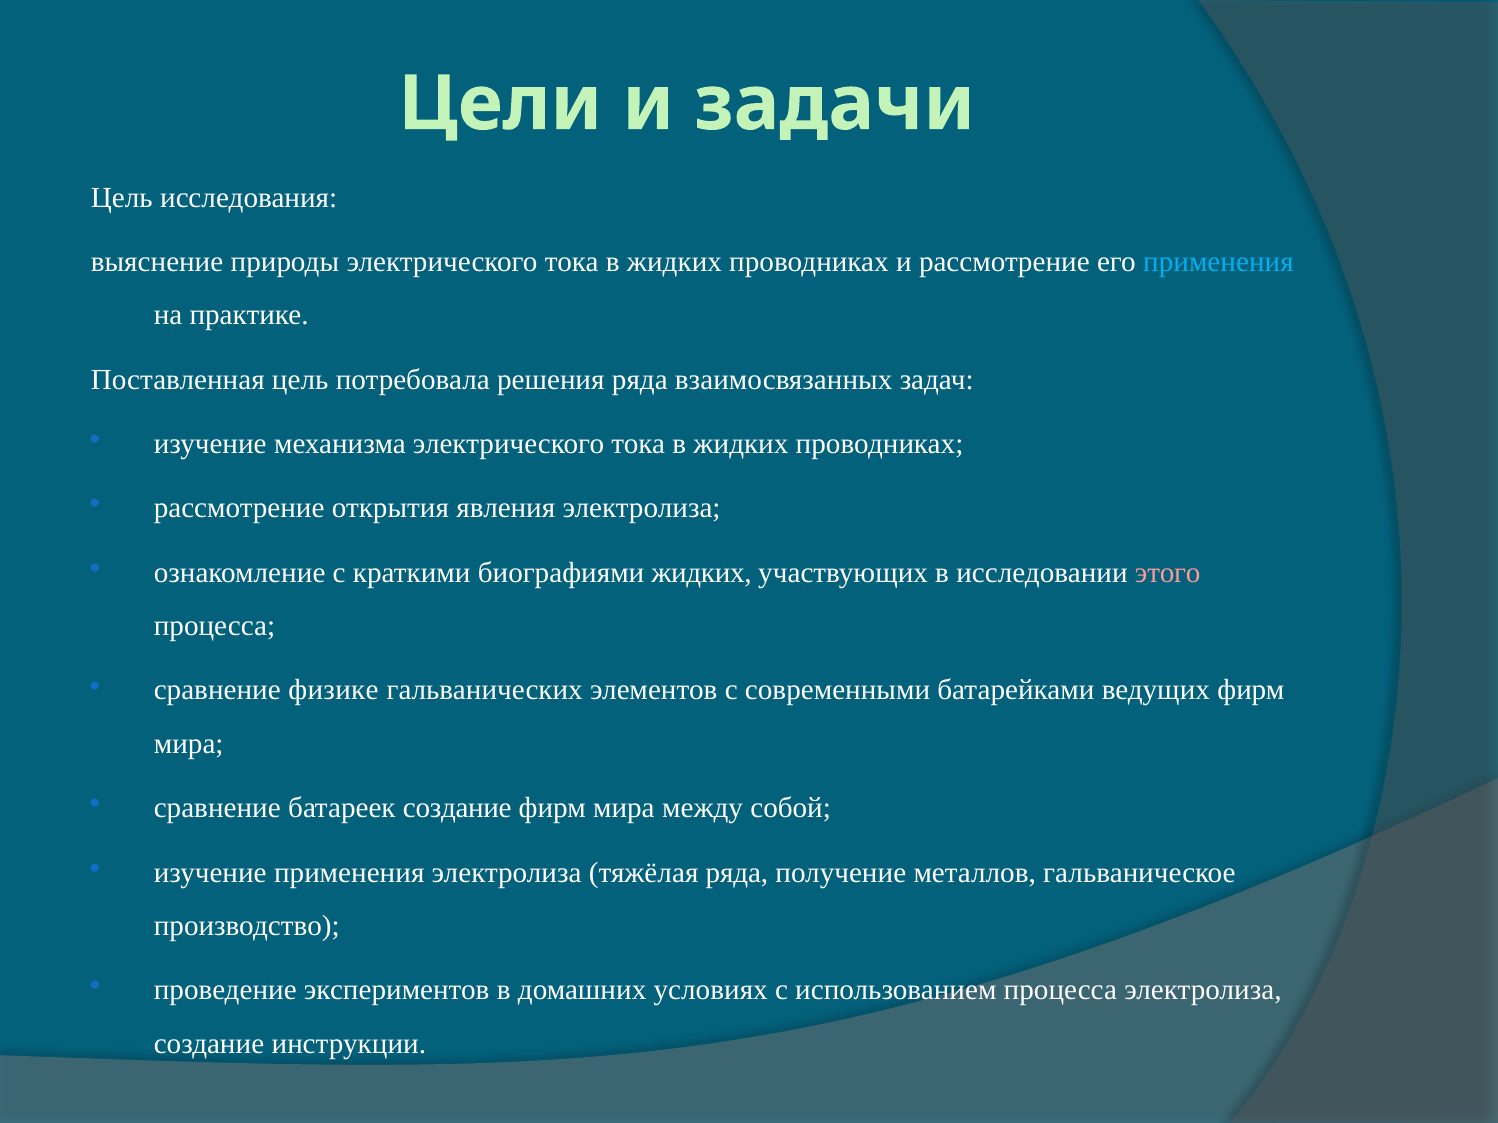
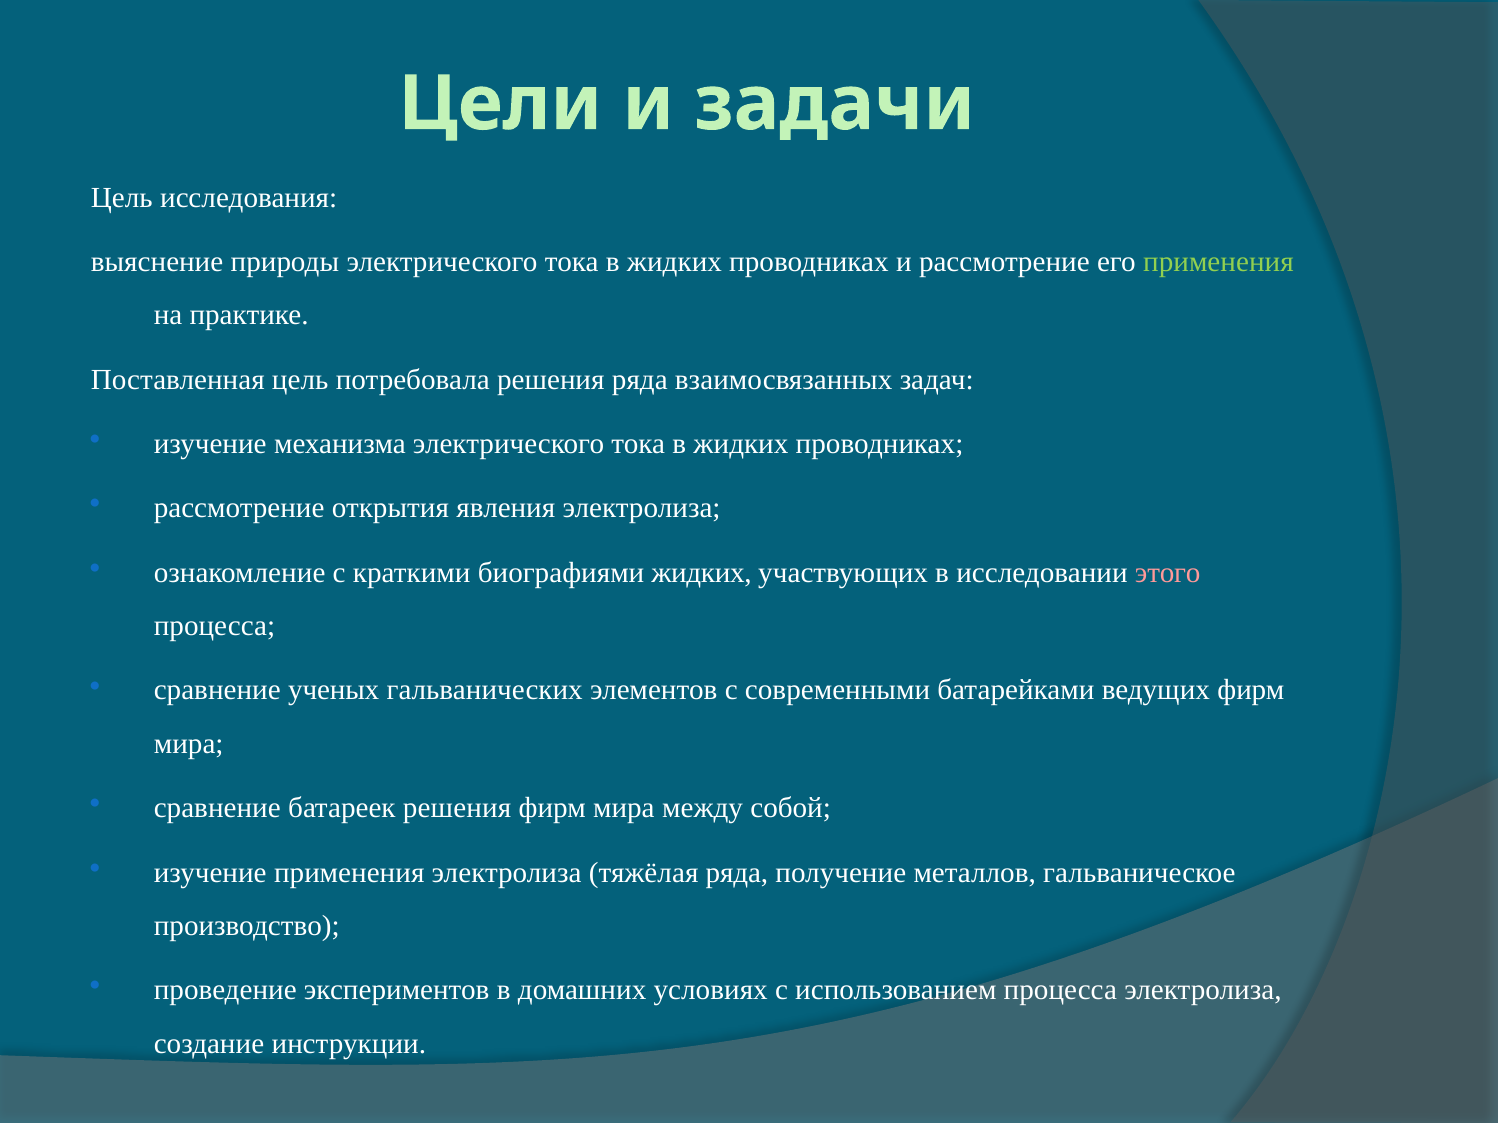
применения at (1218, 262) colour: light blue -> light green
физике: физике -> ученых
батареек создание: создание -> решения
